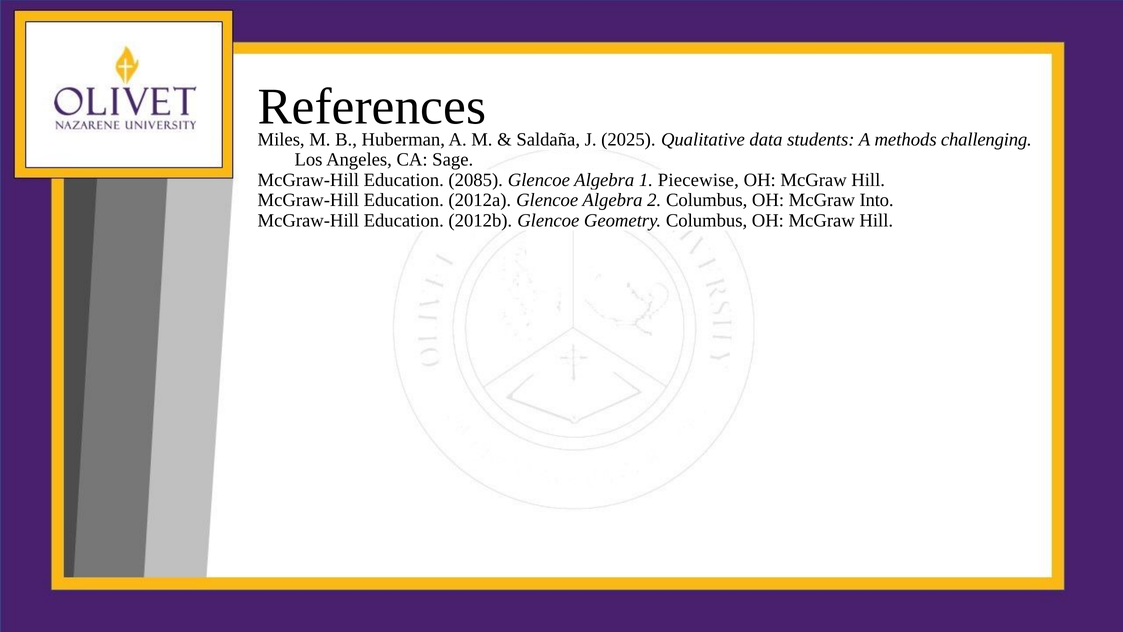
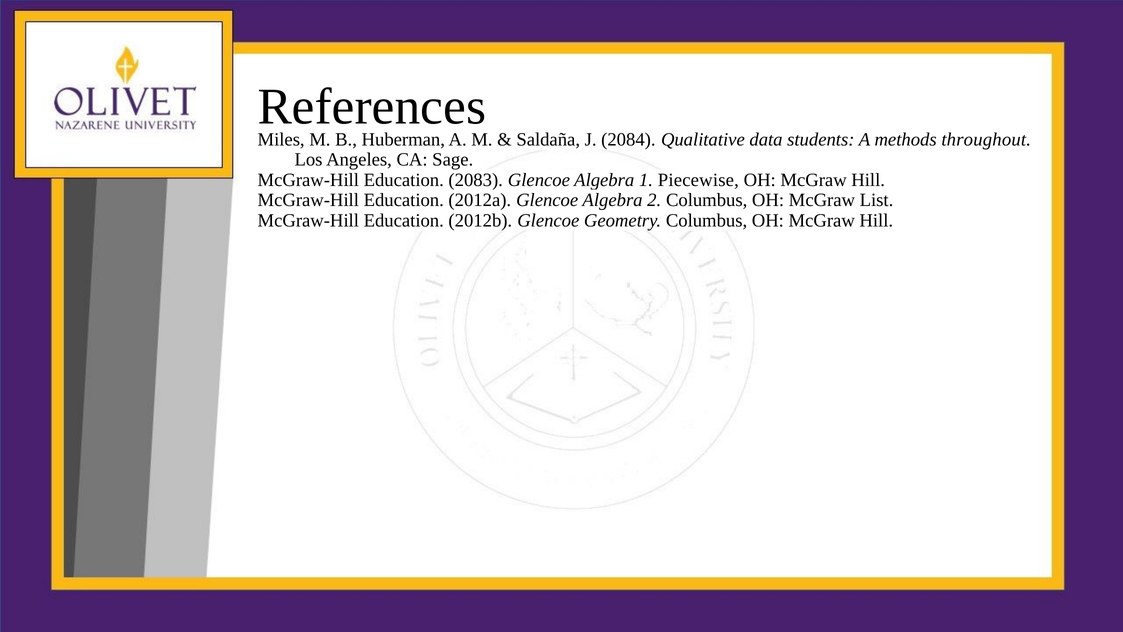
2025: 2025 -> 2084
challenging: challenging -> throughout
2085: 2085 -> 2083
Into: Into -> List
